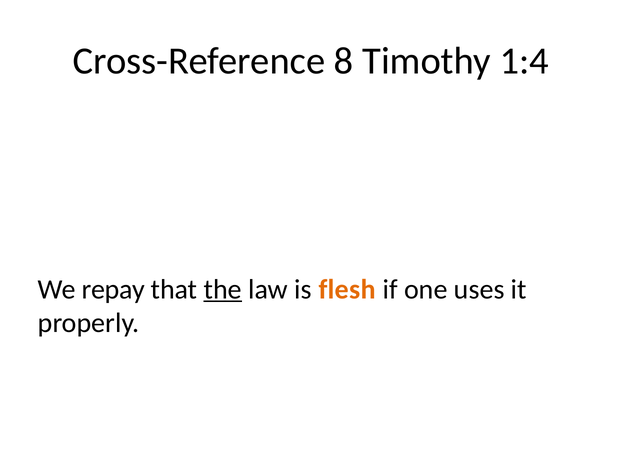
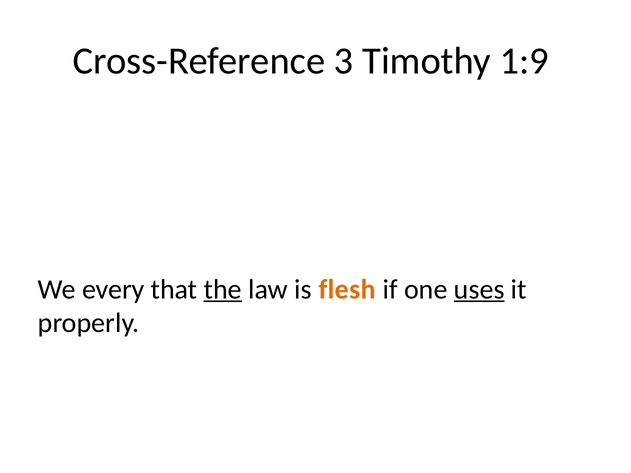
8: 8 -> 3
1:4: 1:4 -> 1:9
repay: repay -> every
uses underline: none -> present
